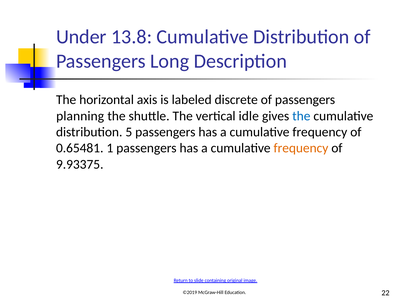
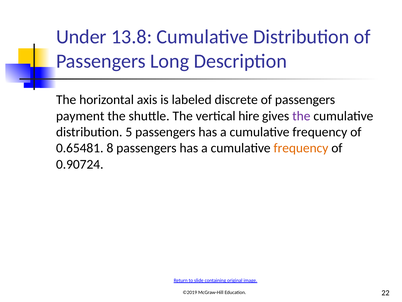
planning: planning -> payment
idle: idle -> hire
the at (301, 116) colour: blue -> purple
1: 1 -> 8
9.93375: 9.93375 -> 0.90724
